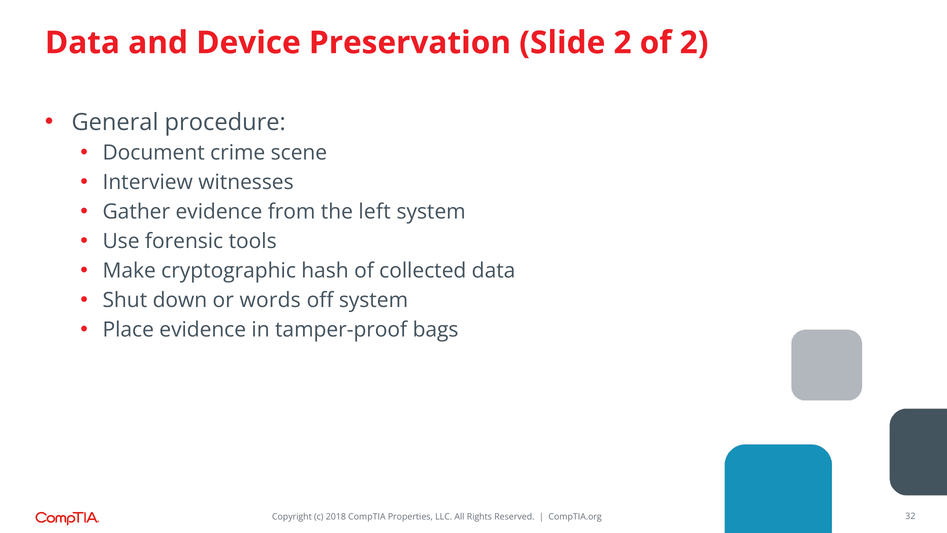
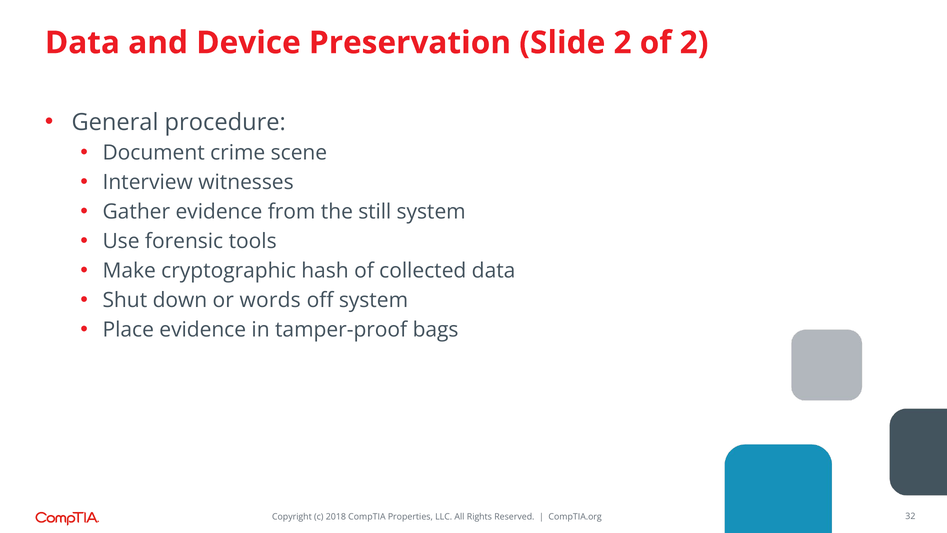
left: left -> still
